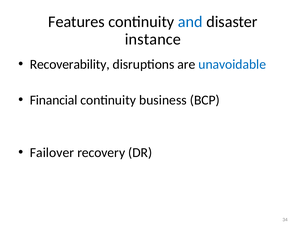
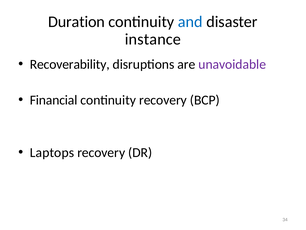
Features: Features -> Duration
unavoidable colour: blue -> purple
continuity business: business -> recovery
Failover: Failover -> Laptops
